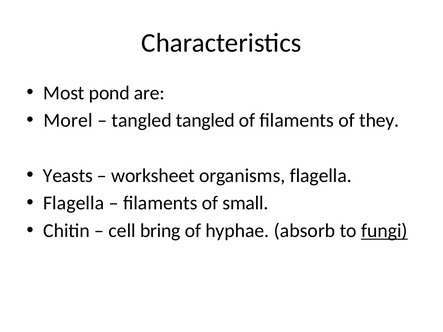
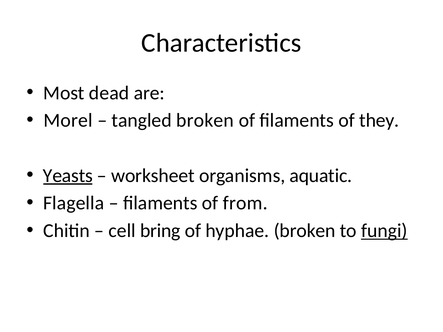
pond: pond -> dead
tangled tangled: tangled -> broken
Yeasts underline: none -> present
organisms flagella: flagella -> aquatic
small: small -> from
hyphae absorb: absorb -> broken
